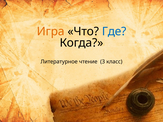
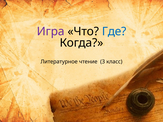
Игра colour: orange -> purple
